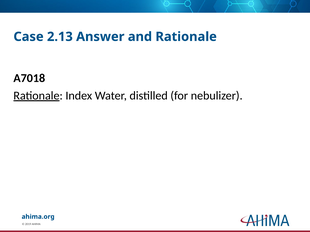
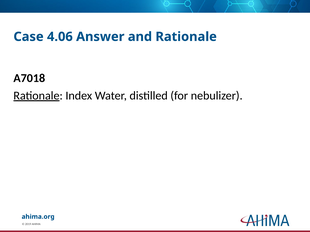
2.13: 2.13 -> 4.06
